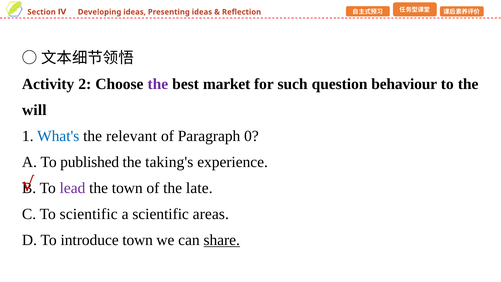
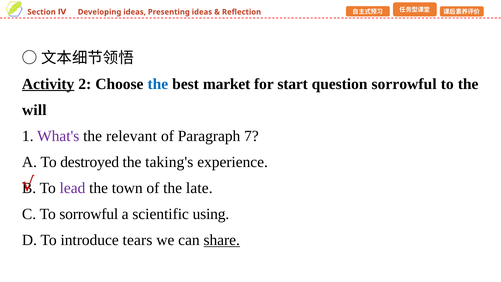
Activity underline: none -> present
the at (158, 84) colour: purple -> blue
such: such -> start
question behaviour: behaviour -> sorrowful
What's colour: blue -> purple
0: 0 -> 7
published: published -> destroyed
To scientific: scientific -> sorrowful
areas: areas -> using
introduce town: town -> tears
